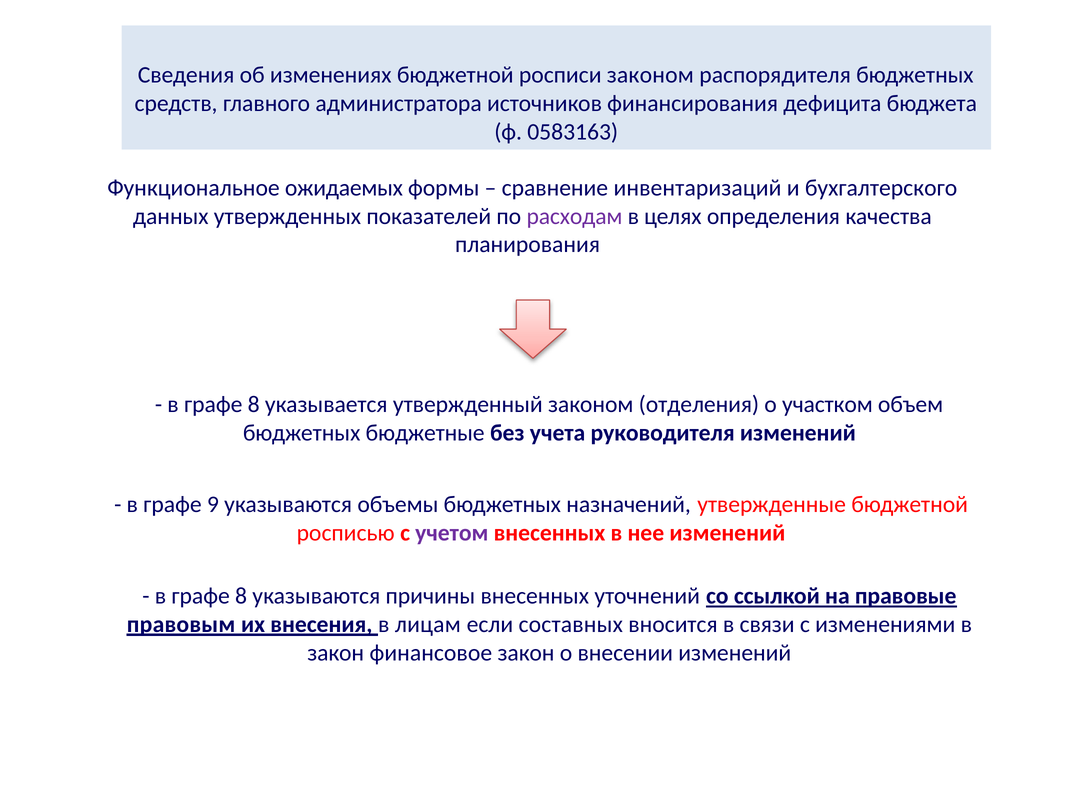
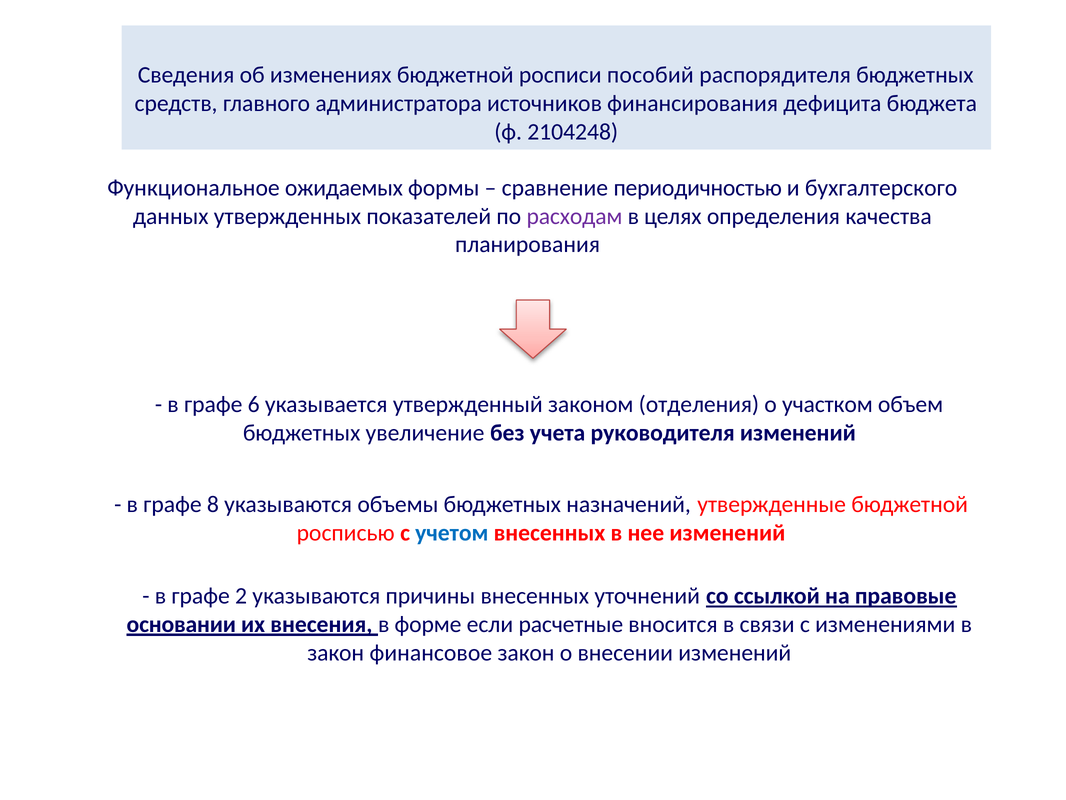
росписи законом: законом -> пособий
0583163: 0583163 -> 2104248
инвентаризаций: инвентаризаций -> периодичностью
8 at (254, 404): 8 -> 6
бюджетные: бюджетные -> увеличение
9: 9 -> 8
учетом colour: purple -> blue
8 at (241, 596): 8 -> 2
правовым: правовым -> основании
лицам: лицам -> форме
составных: составных -> расчетные
